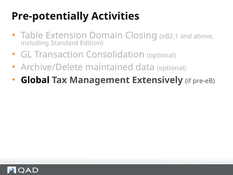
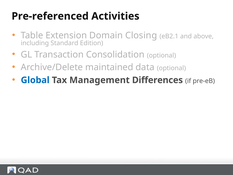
Pre-potentially: Pre-potentially -> Pre-referenced
Global colour: black -> blue
Extensively: Extensively -> Differences
